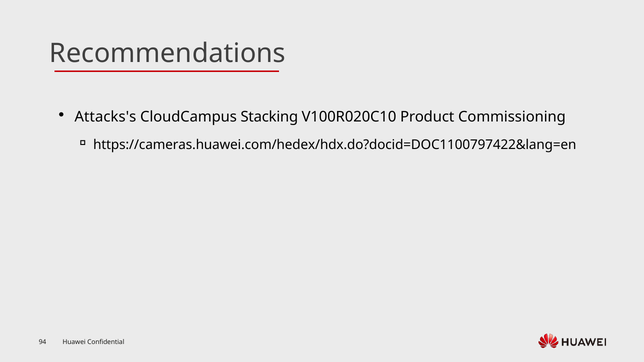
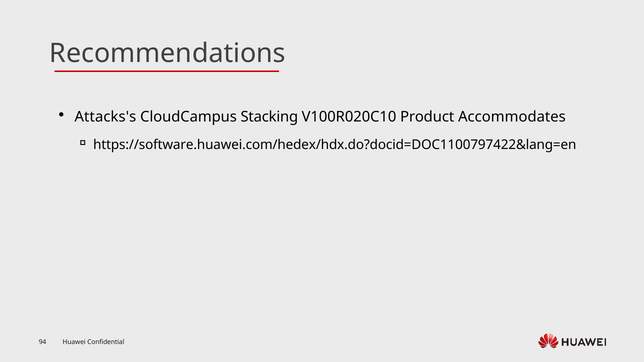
Commissioning: Commissioning -> Accommodates
https://cameras.huawei.com/hedex/hdx.do?docid=DOC1100797422&lang=en: https://cameras.huawei.com/hedex/hdx.do?docid=DOC1100797422&lang=en -> https://software.huawei.com/hedex/hdx.do?docid=DOC1100797422&lang=en
